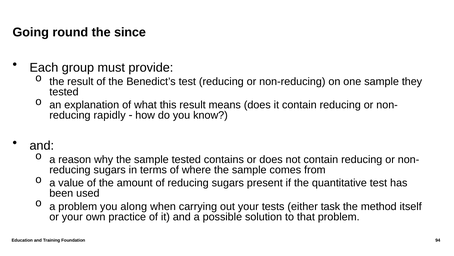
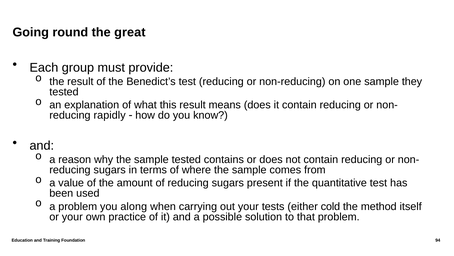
since: since -> great
task: task -> cold
